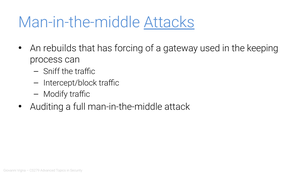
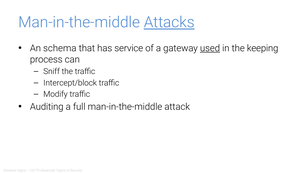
rebuilds: rebuilds -> schema
forcing: forcing -> service
used underline: none -> present
